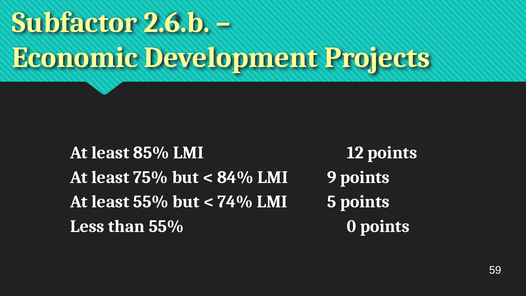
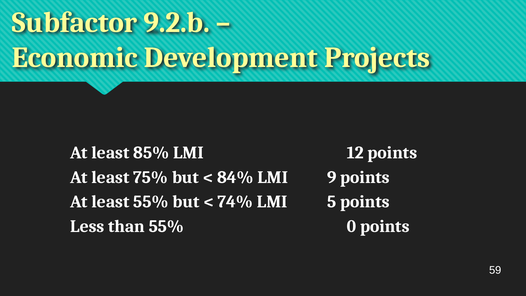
2.6.b: 2.6.b -> 9.2.b
